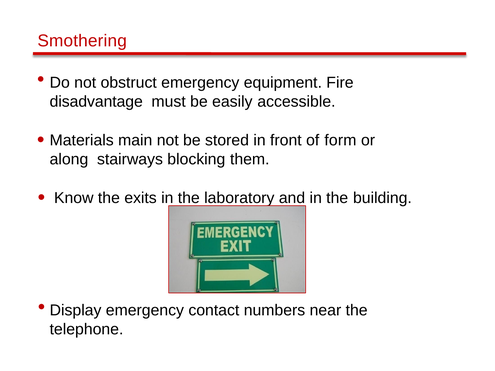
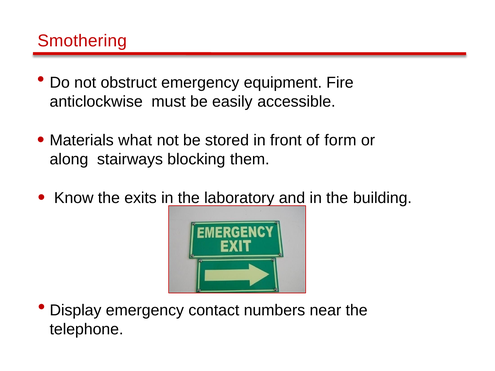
disadvantage: disadvantage -> anticlockwise
main: main -> what
